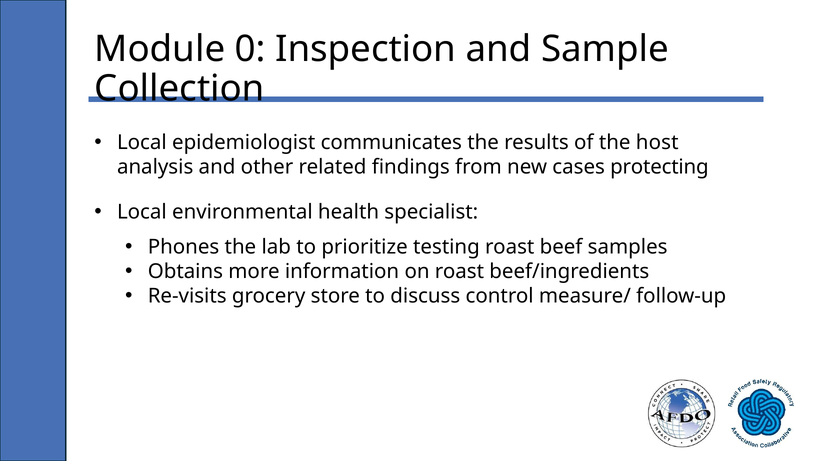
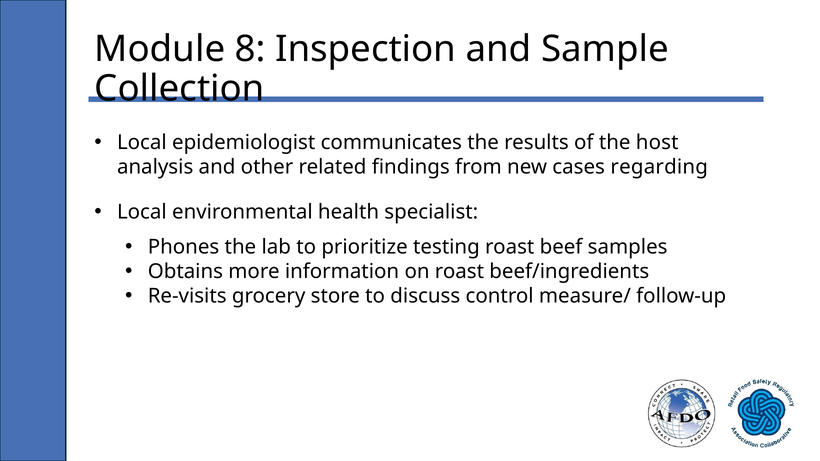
0: 0 -> 8
protecting: protecting -> regarding
